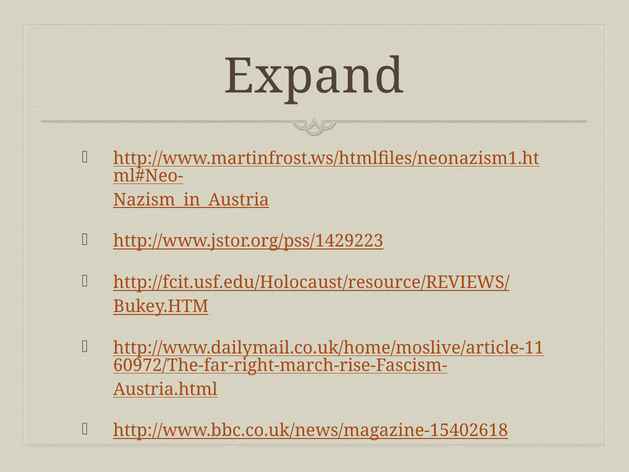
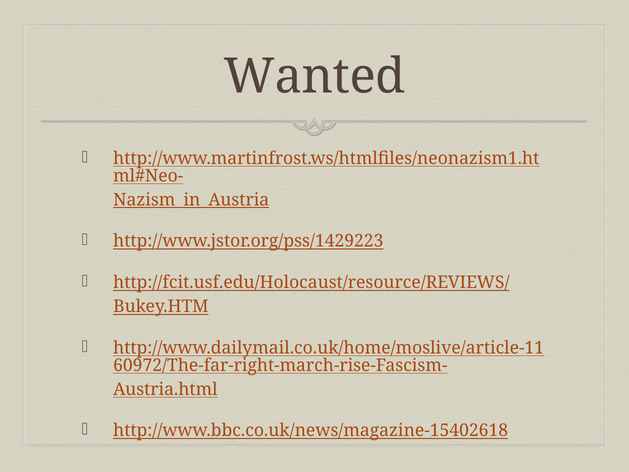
Expand: Expand -> Wanted
